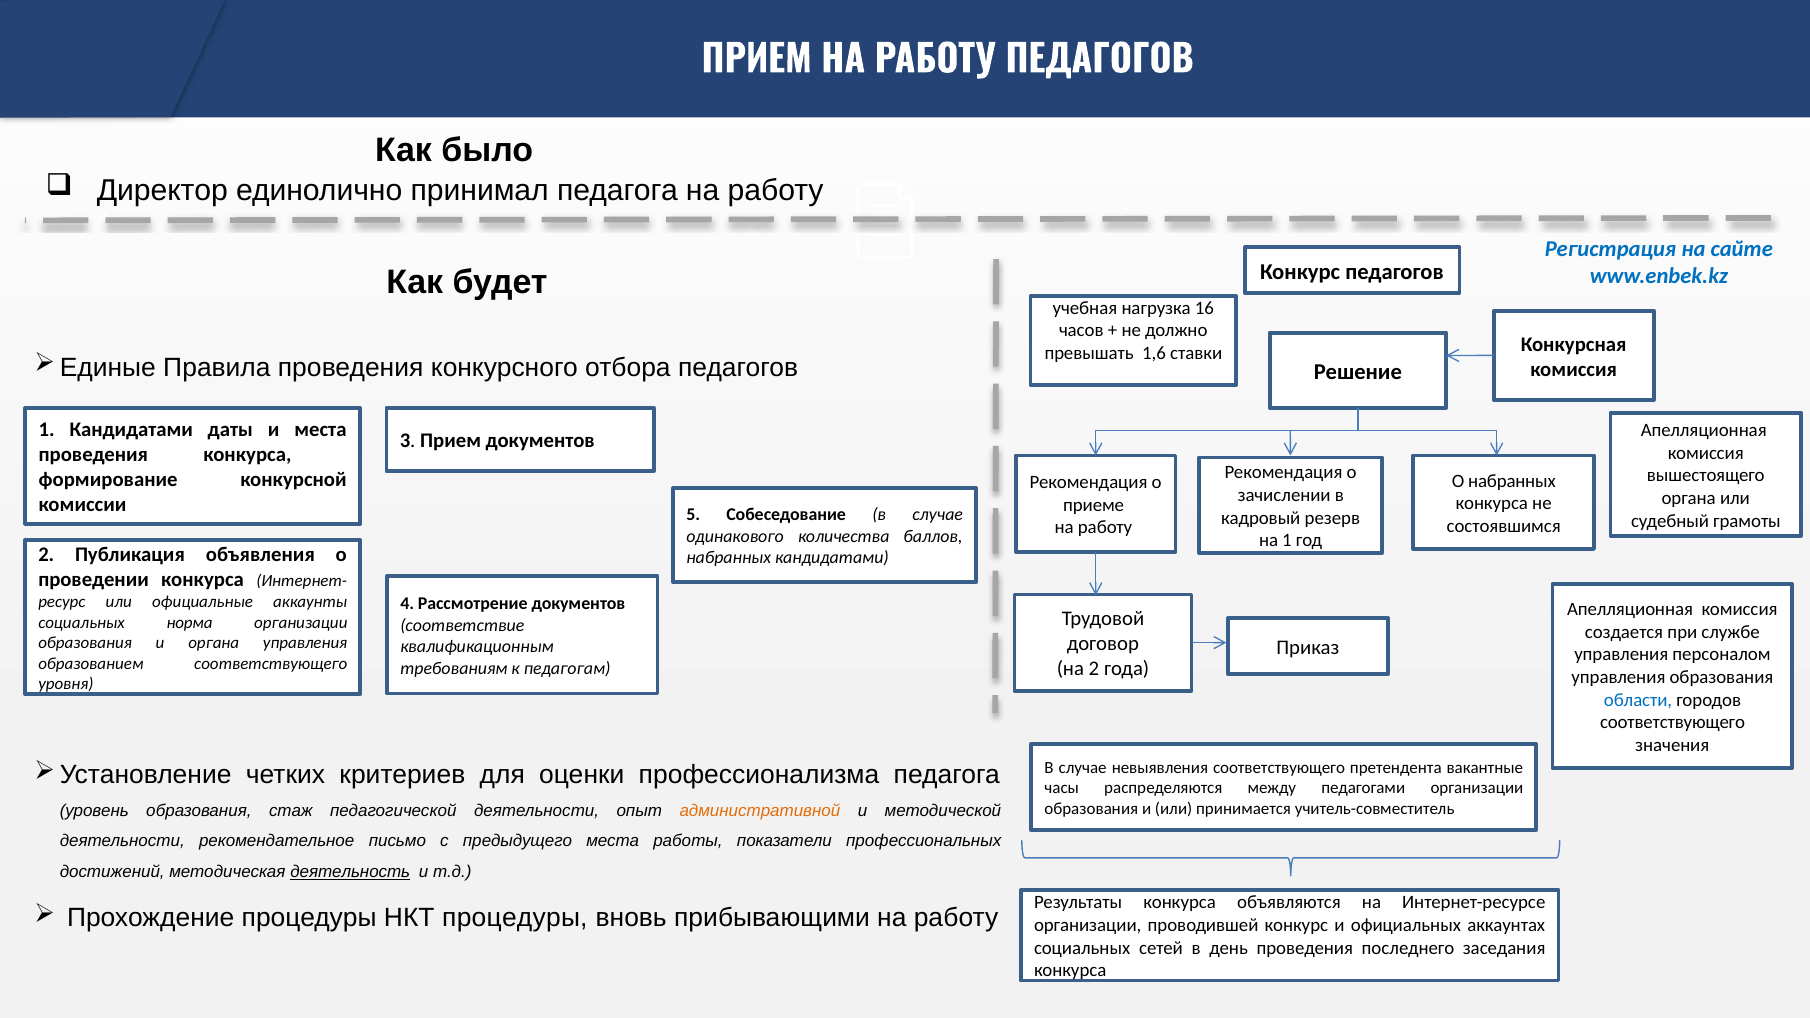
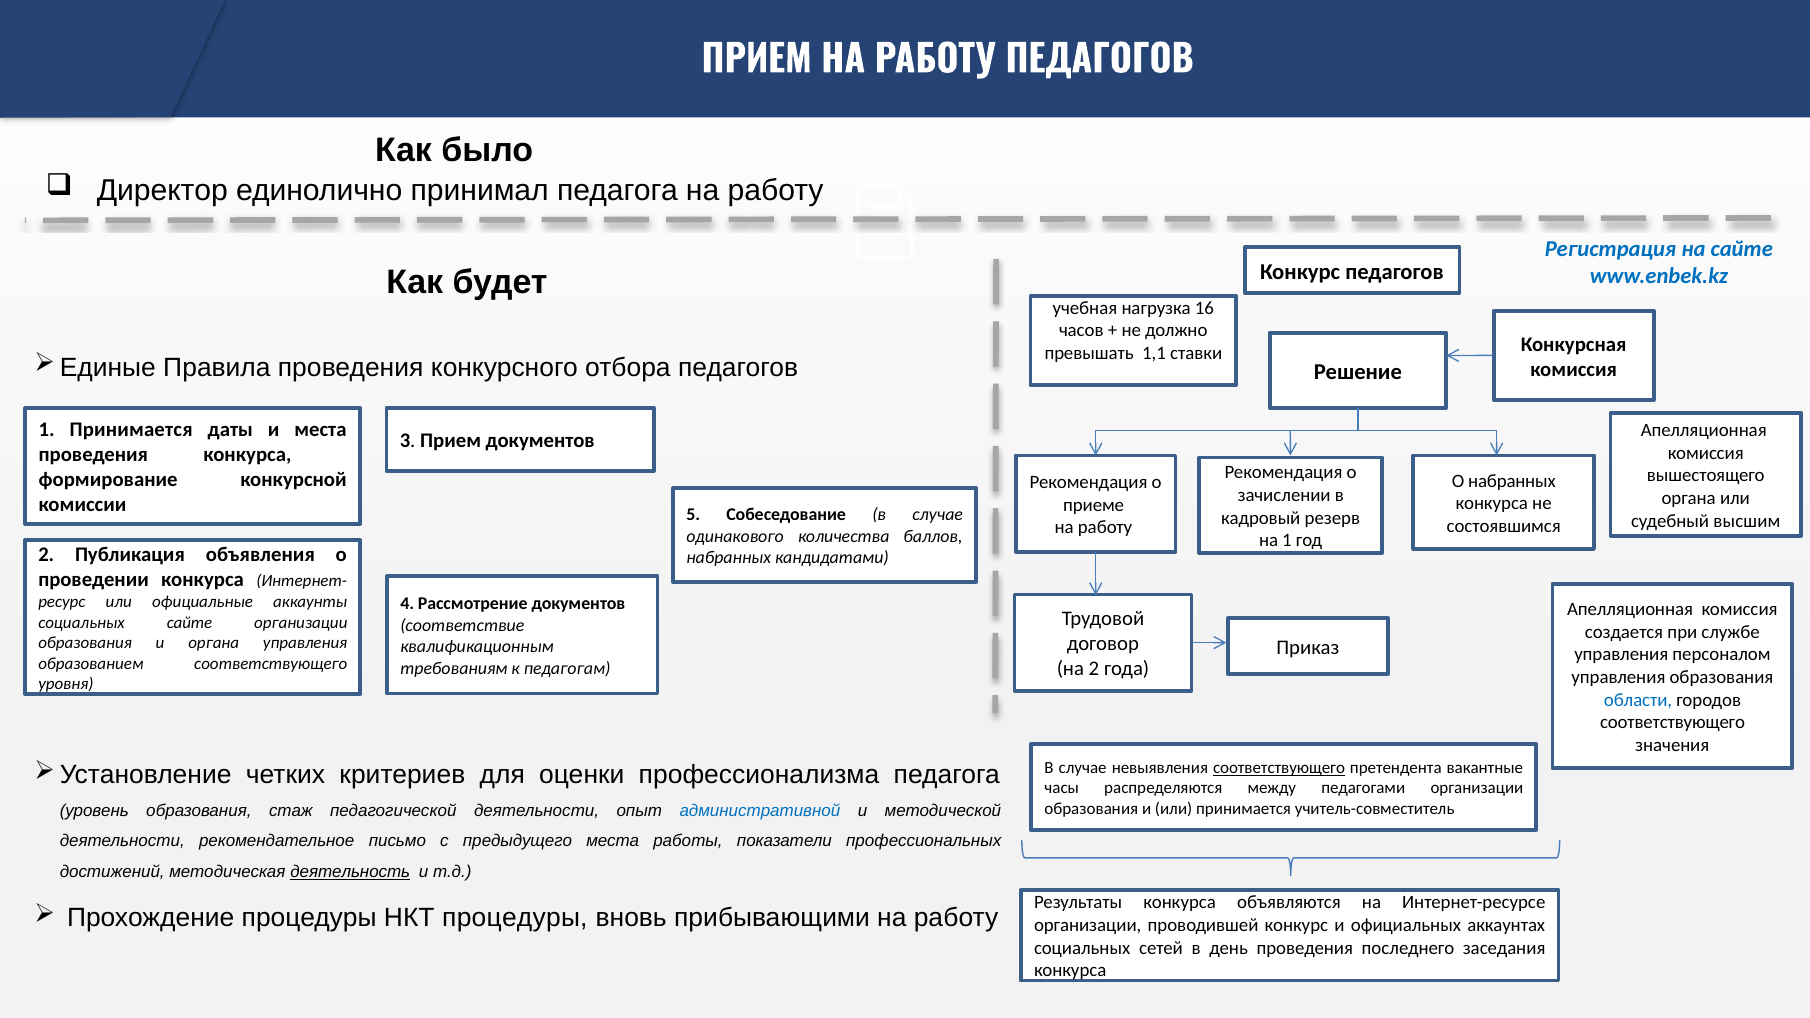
1,6: 1,6 -> 1,1
1 Кандидатами: Кандидатами -> Принимается
грамоты: грамоты -> высшим
социальных норма: норма -> сайте
соответствующего at (1279, 768) underline: none -> present
административной colour: orange -> blue
